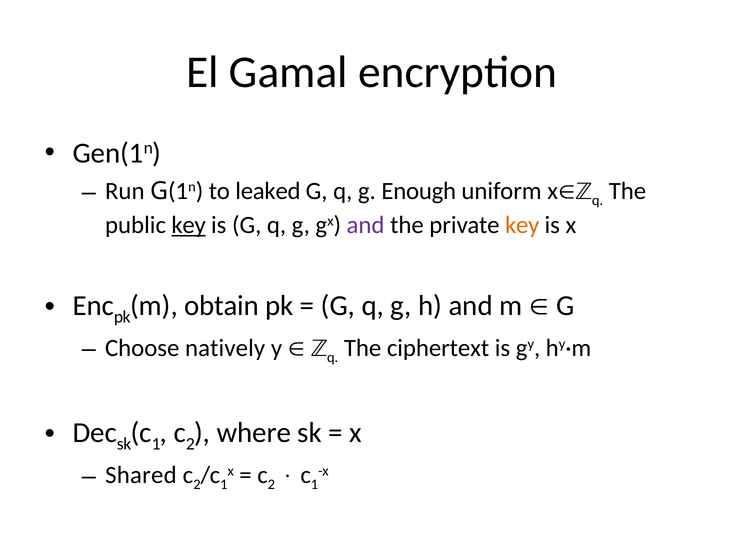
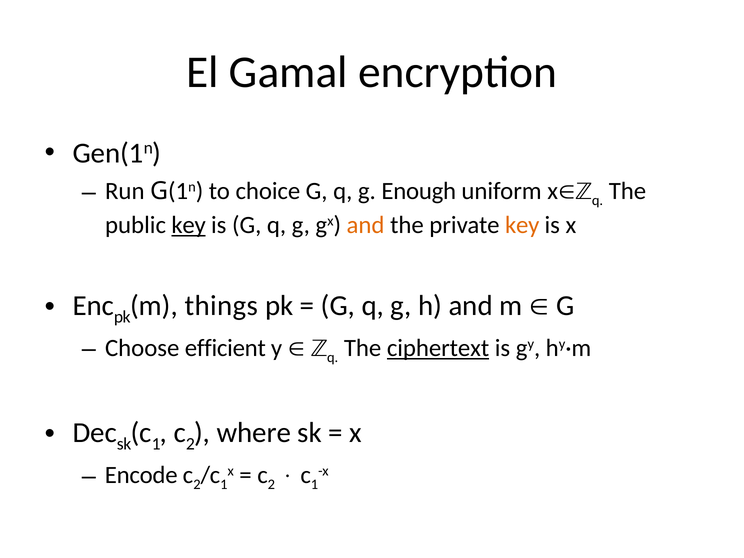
leaked: leaked -> choice
and at (366, 225) colour: purple -> orange
obtain: obtain -> things
natively: natively -> efficient
ciphertext underline: none -> present
Shared: Shared -> Encode
